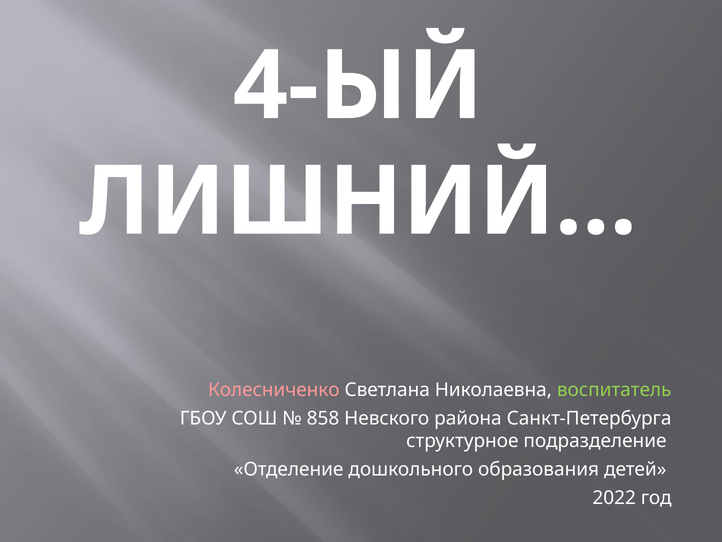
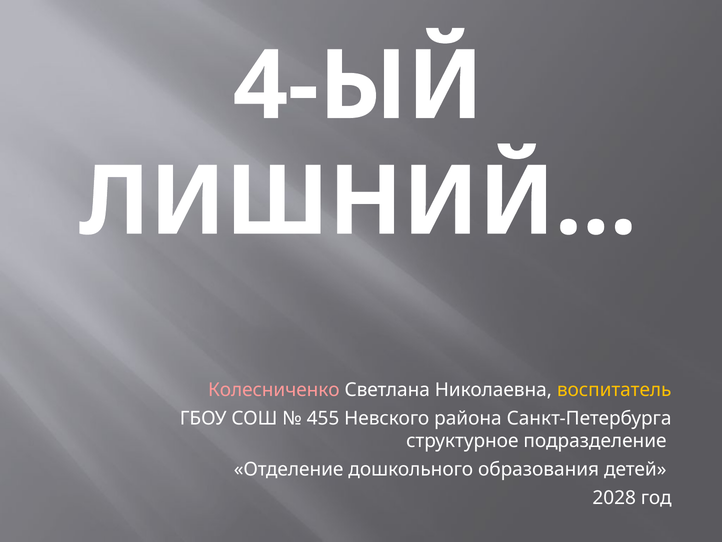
воспитатель colour: light green -> yellow
858: 858 -> 455
2022: 2022 -> 2028
